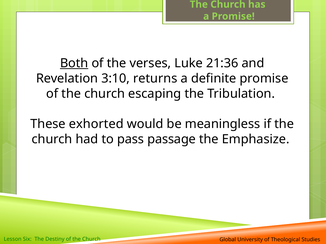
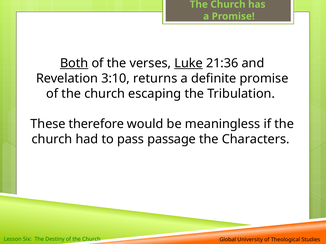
Luke underline: none -> present
exhorted: exhorted -> therefore
Emphasize: Emphasize -> Characters
